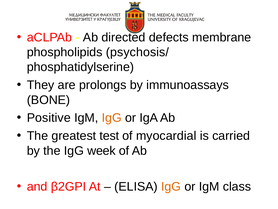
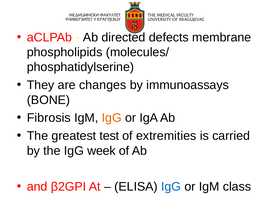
psychosis/: psychosis/ -> molecules/
prolongs: prolongs -> changes
Positive: Positive -> Fibrosis
myocardial: myocardial -> extremities
IgG at (171, 186) colour: orange -> blue
